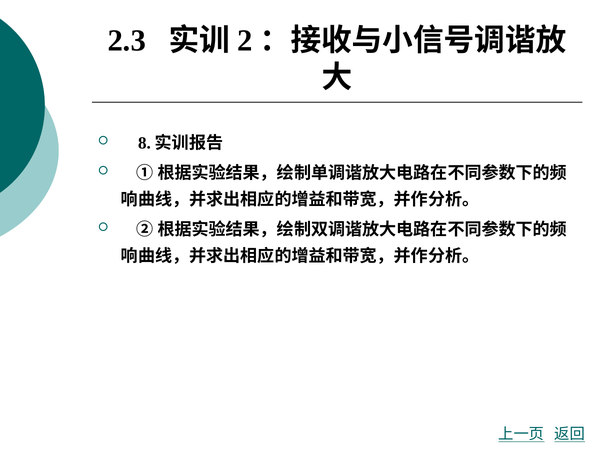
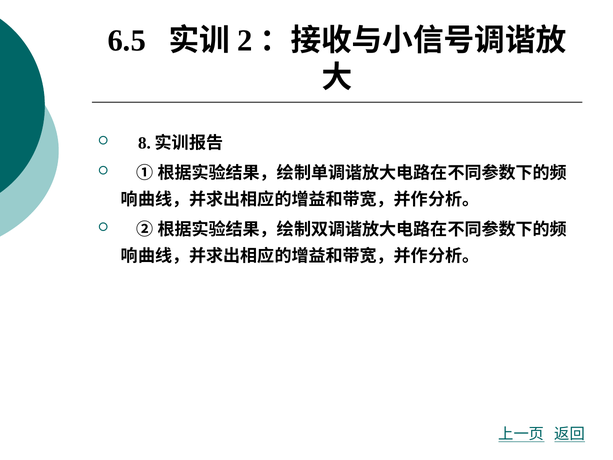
2.3: 2.3 -> 6.5
